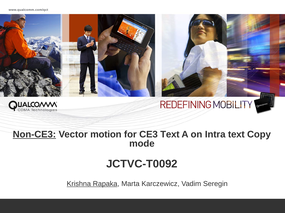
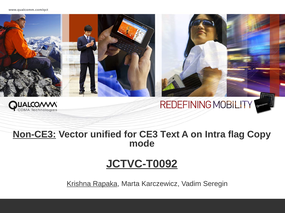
motion: motion -> unified
Intra text: text -> flag
JCTVC-T0092 underline: none -> present
